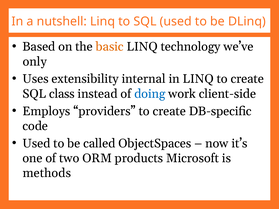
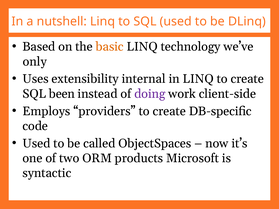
class: class -> been
doing colour: blue -> purple
methods: methods -> syntactic
